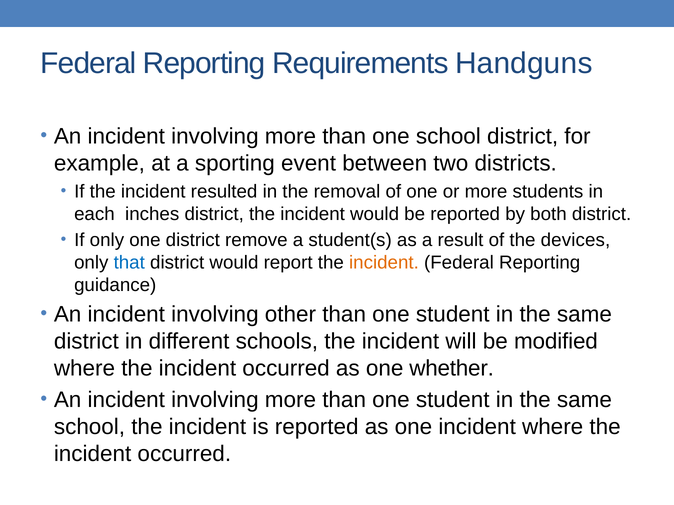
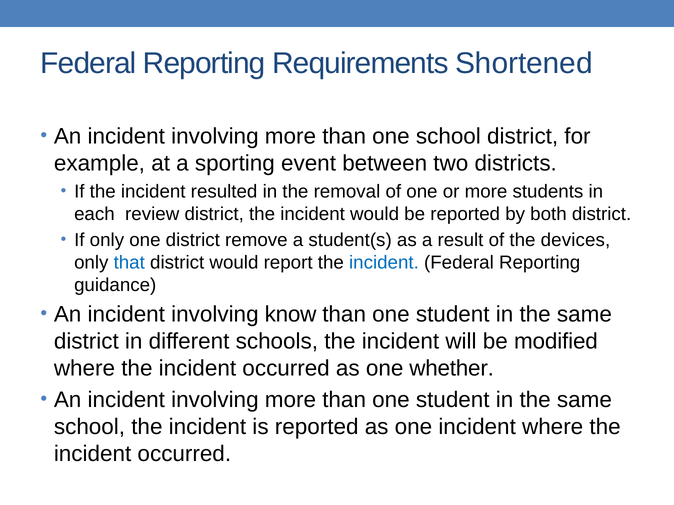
Handguns: Handguns -> Shortened
inches: inches -> review
incident at (384, 263) colour: orange -> blue
other: other -> know
